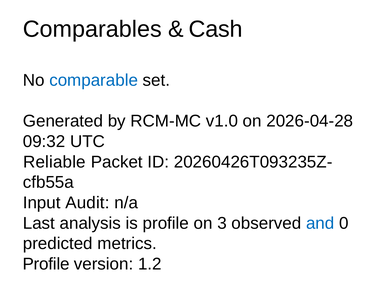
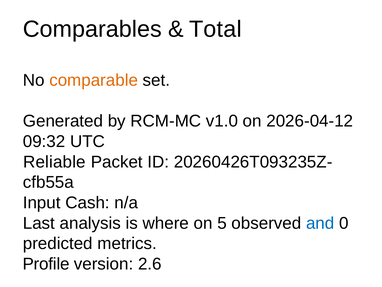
Cash: Cash -> Total
comparable colour: blue -> orange
2026-04-28: 2026-04-28 -> 2026-04-12
Audit: Audit -> Cash
is profile: profile -> where
3: 3 -> 5
1.2: 1.2 -> 2.6
